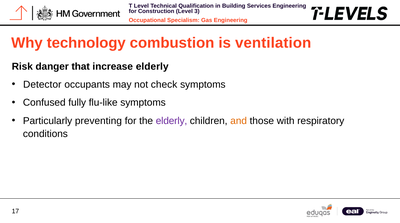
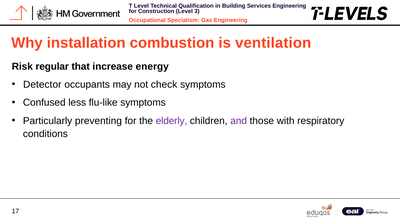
technology: technology -> installation
danger: danger -> regular
increase elderly: elderly -> energy
fully: fully -> less
and colour: orange -> purple
